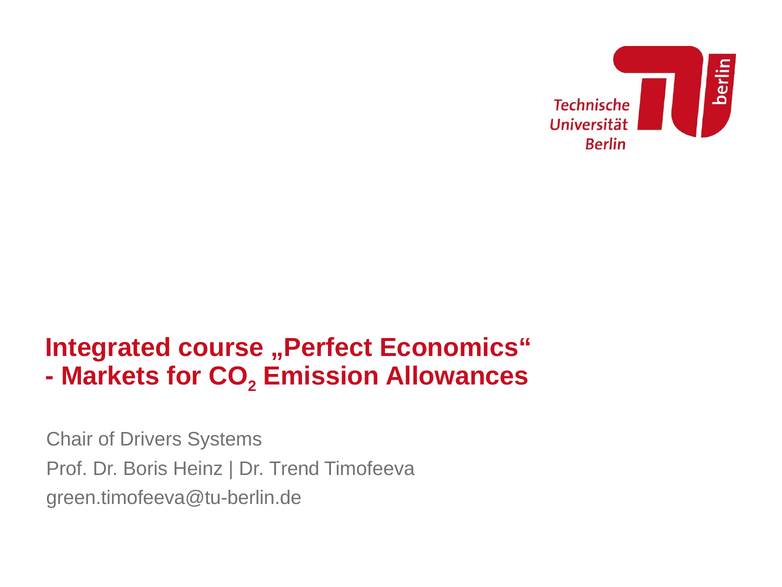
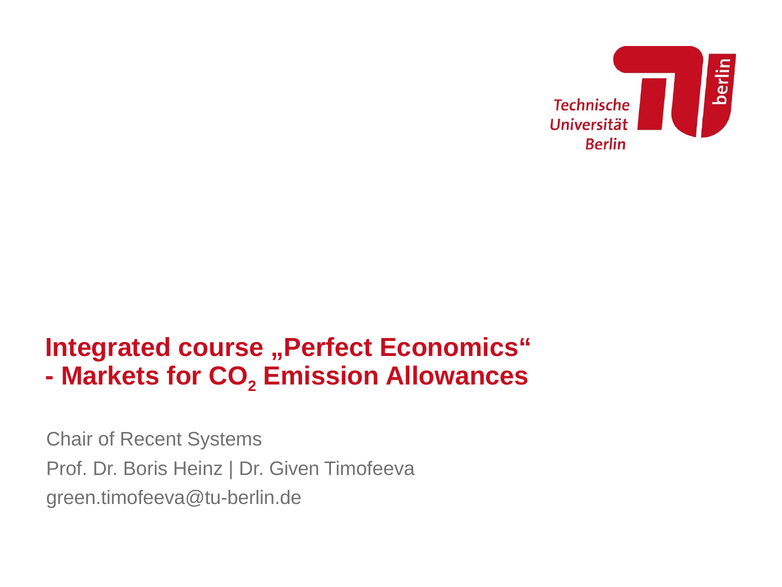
Drivers: Drivers -> Recent
Trend: Trend -> Given
